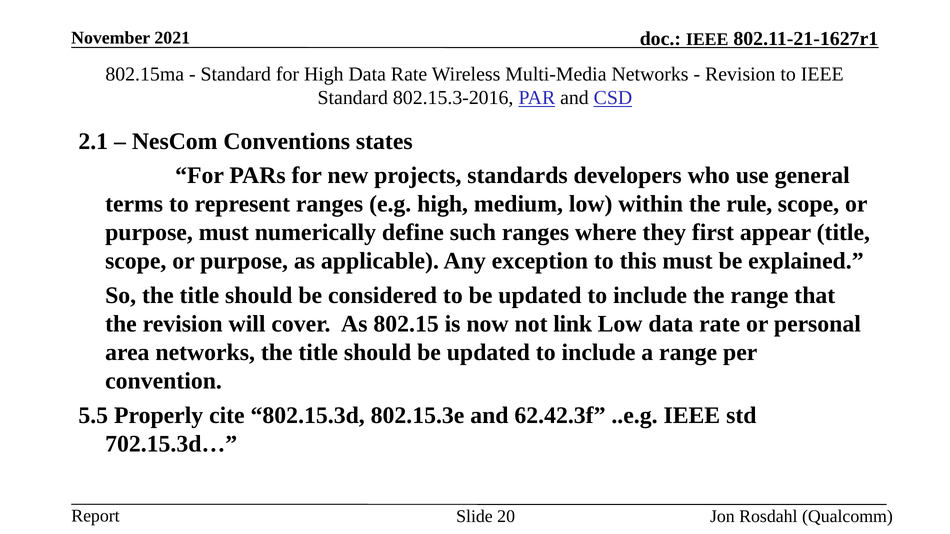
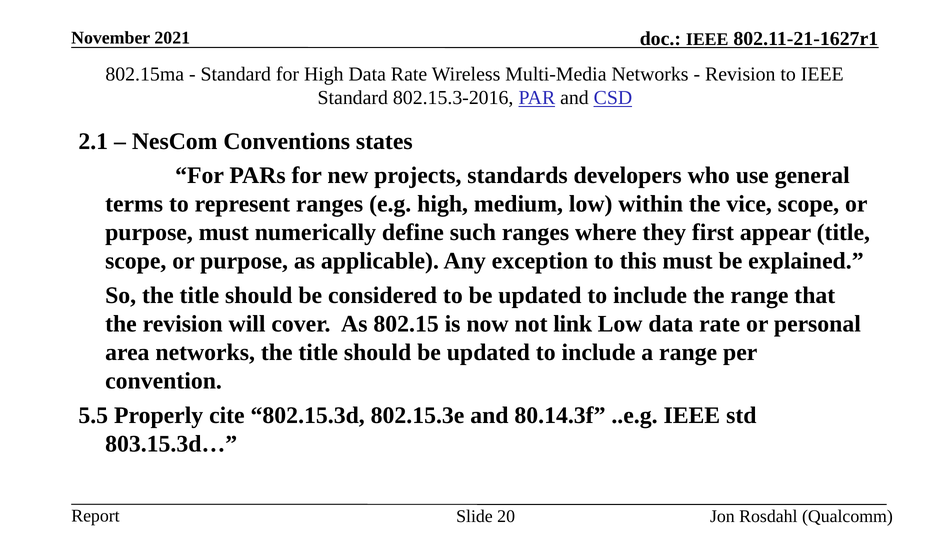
rule: rule -> vice
62.42.3f: 62.42.3f -> 80.14.3f
702.15.3d…: 702.15.3d… -> 803.15.3d…
